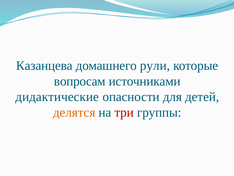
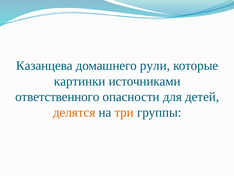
вопросам: вопросам -> картинки
дидактические: дидактические -> ответственного
три colour: red -> orange
